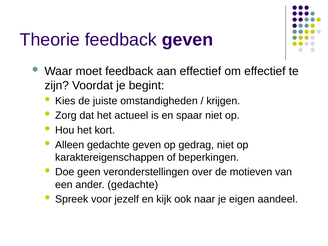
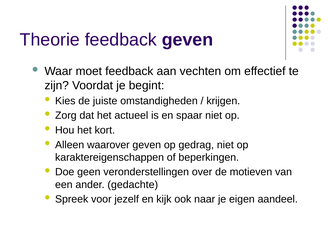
aan effectief: effectief -> vechten
Alleen gedachte: gedachte -> waarover
